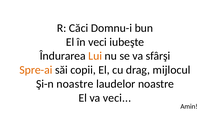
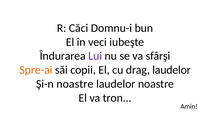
Lui colour: orange -> purple
drag mijlocul: mijlocul -> laudelor
va veci: veci -> tron
